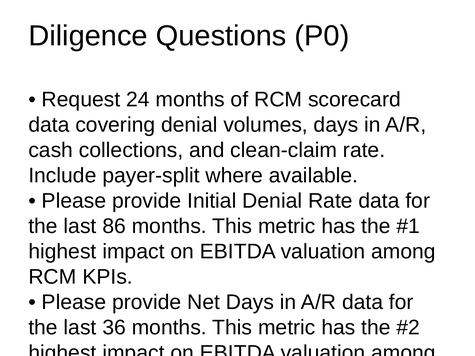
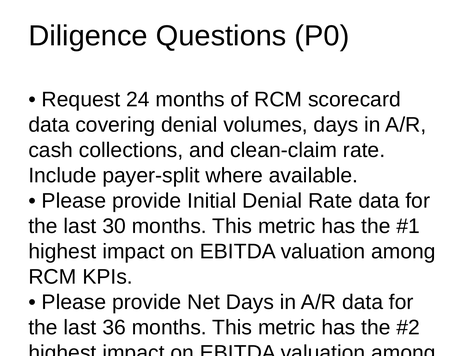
86: 86 -> 30
